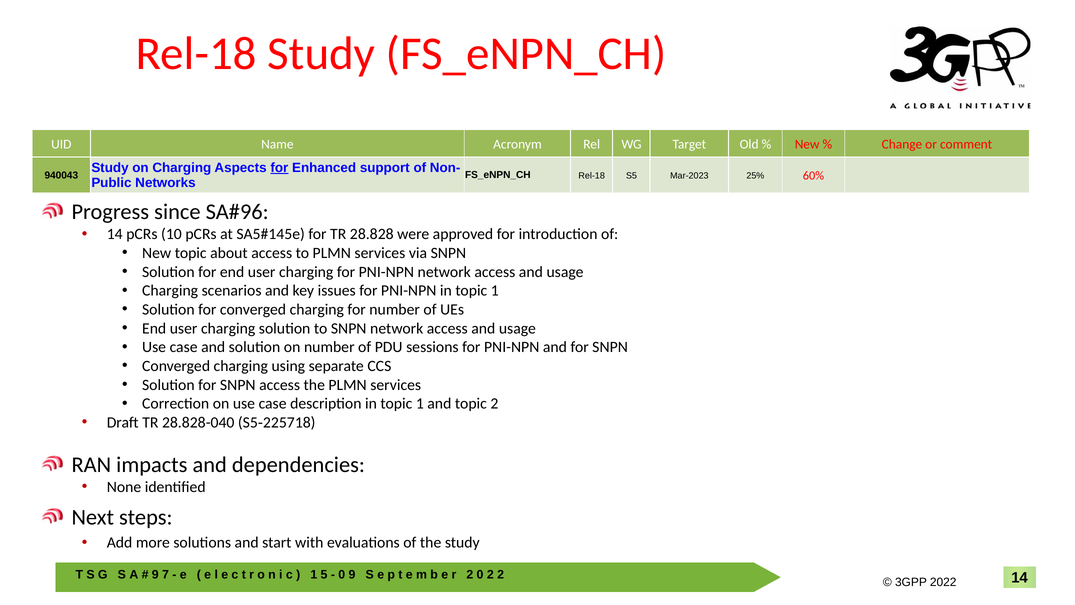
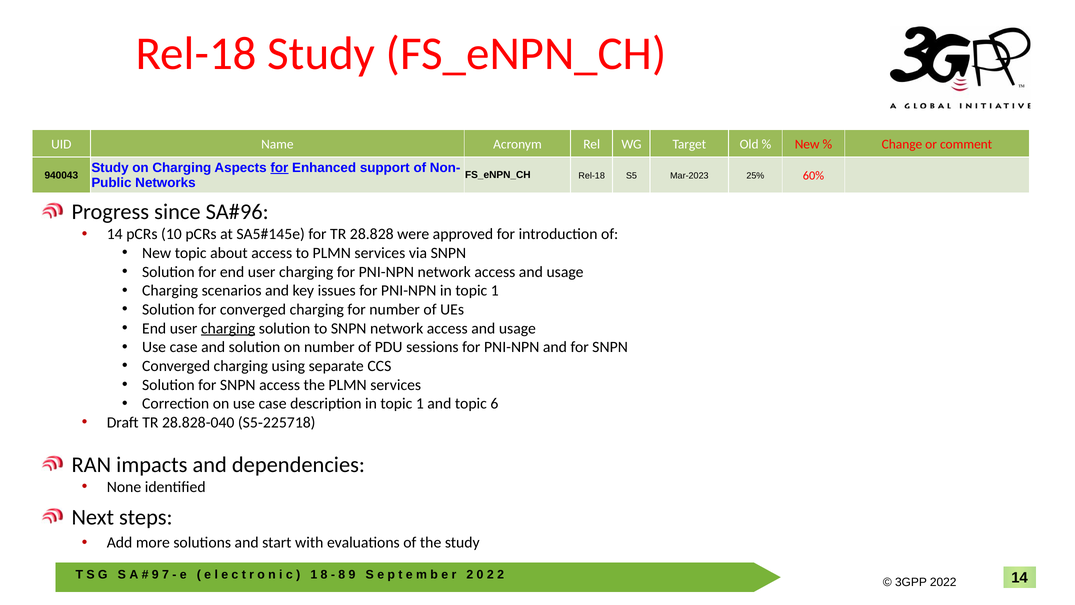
charging at (228, 328) underline: none -> present
topic 2: 2 -> 6
1 5: 5 -> 8
0 at (342, 574): 0 -> 8
